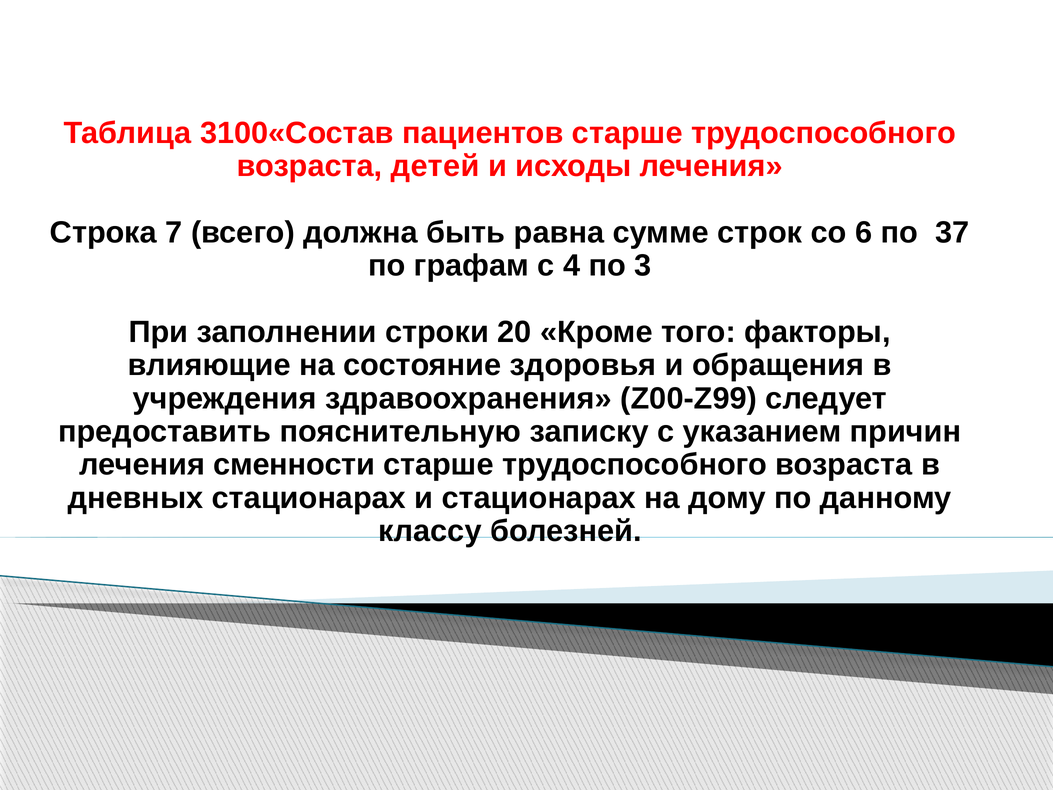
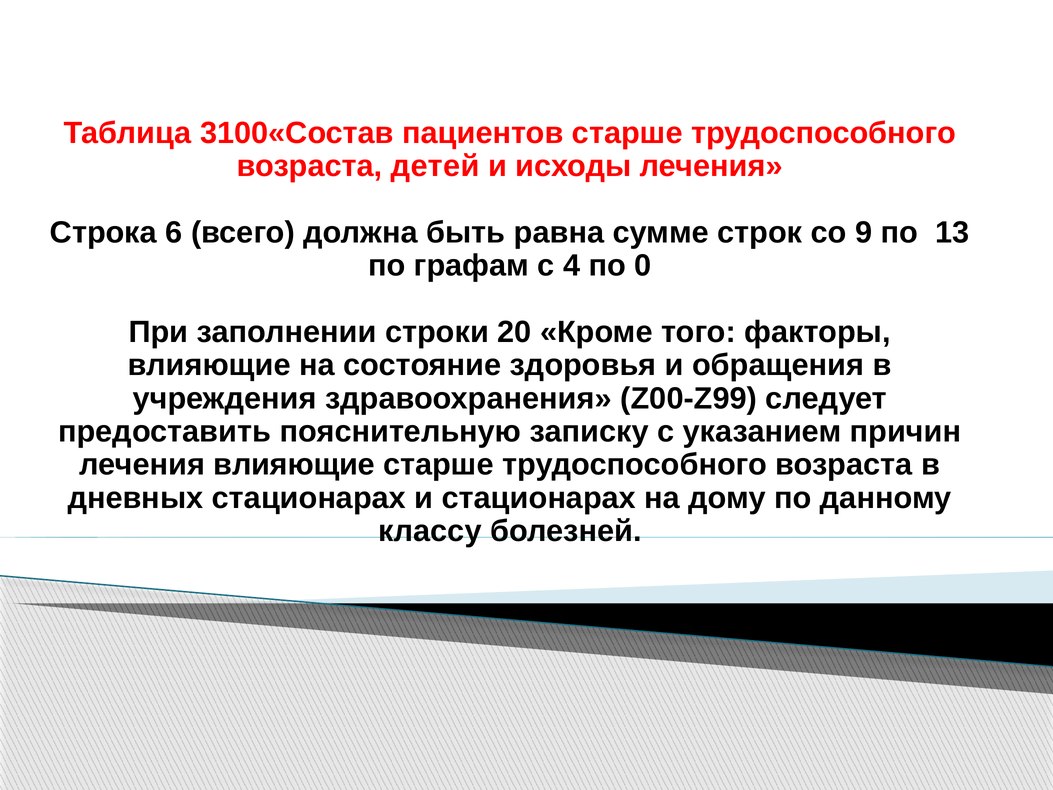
7: 7 -> 6
6: 6 -> 9
37: 37 -> 13
3: 3 -> 0
лечения сменности: сменности -> влияющие
